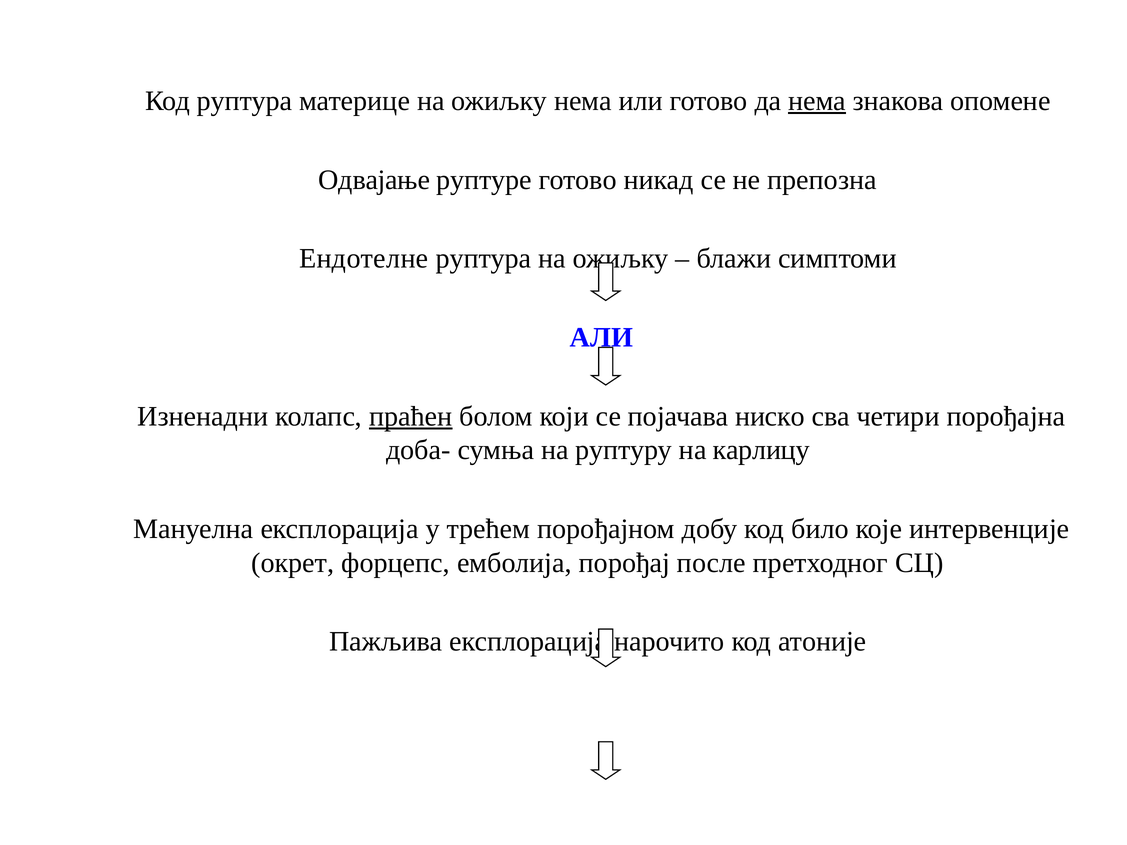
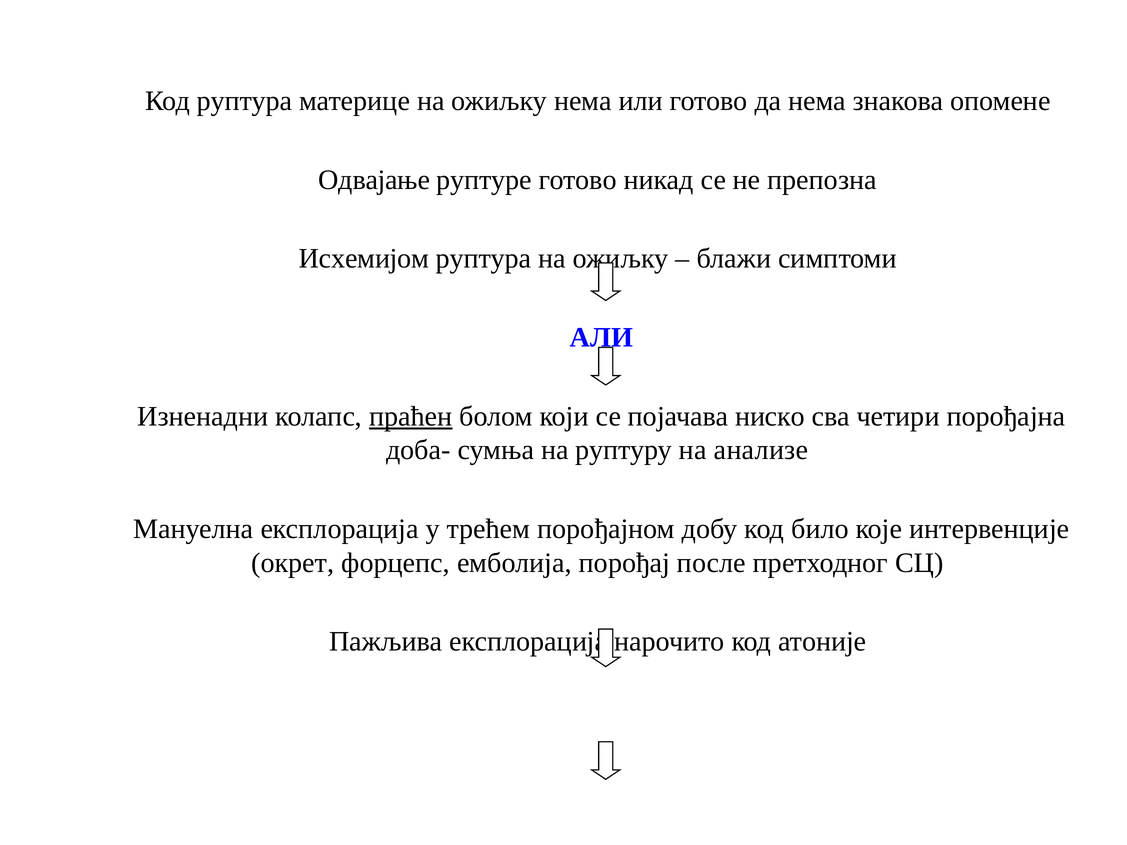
нема at (817, 101) underline: present -> none
Ендотелне: Ендотелне -> Исхемијом
карлицу: карлицу -> анализе
